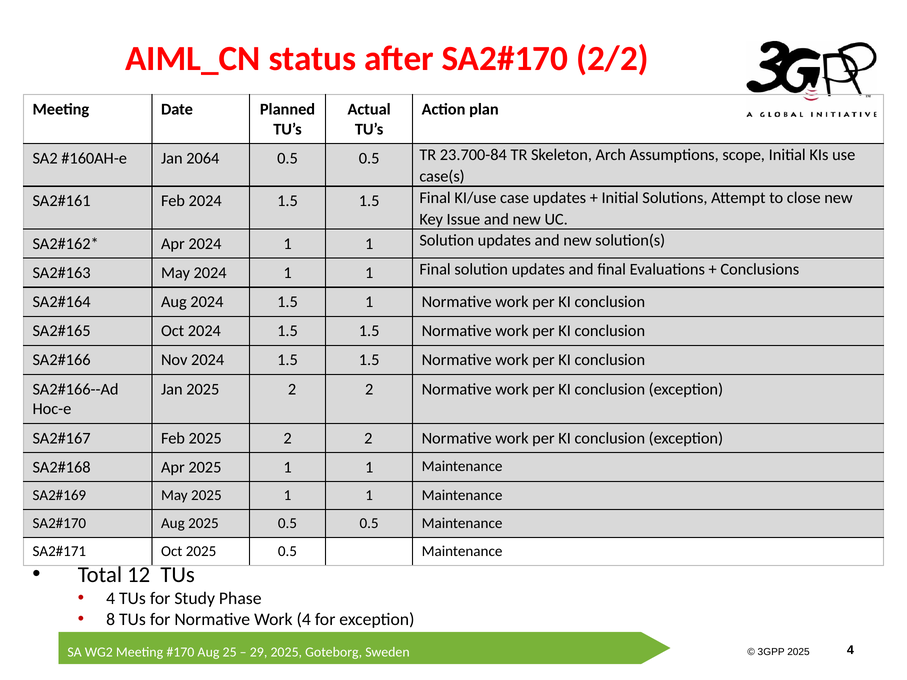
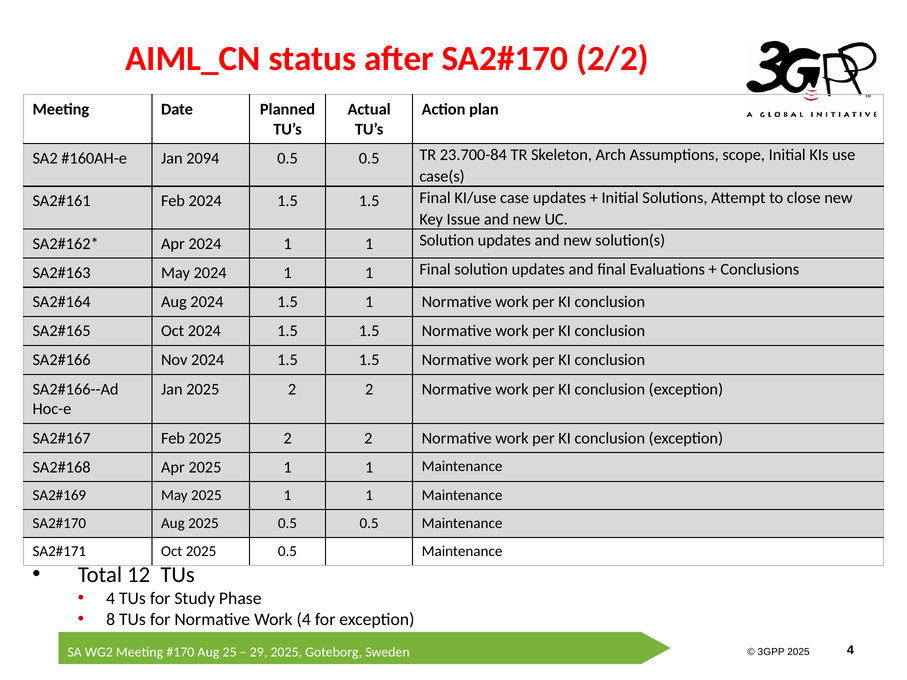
2064: 2064 -> 2094
